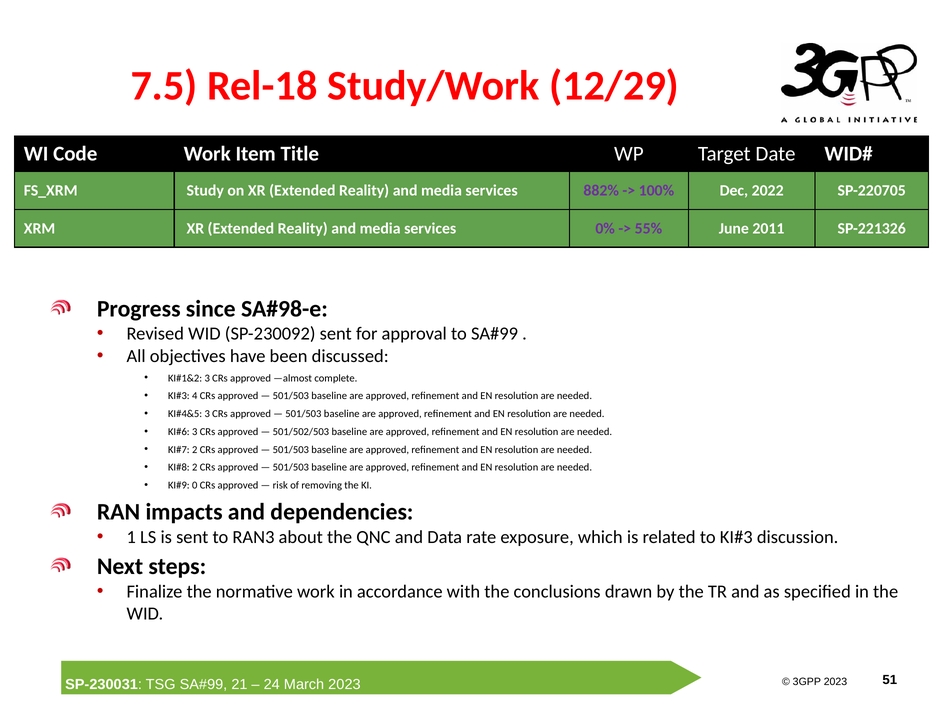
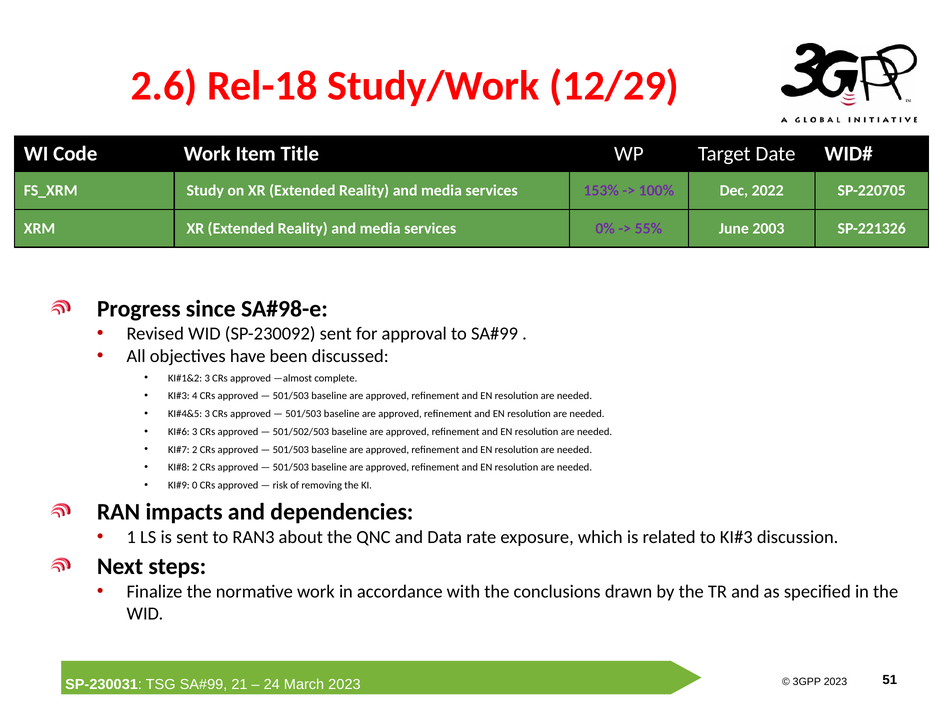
7.5: 7.5 -> 2.6
882%: 882% -> 153%
2011: 2011 -> 2003
